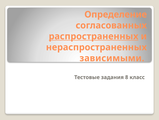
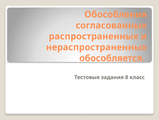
Определение: Определение -> Обособления
распространенных underline: present -> none
зависимыми: зависимыми -> обособляется
